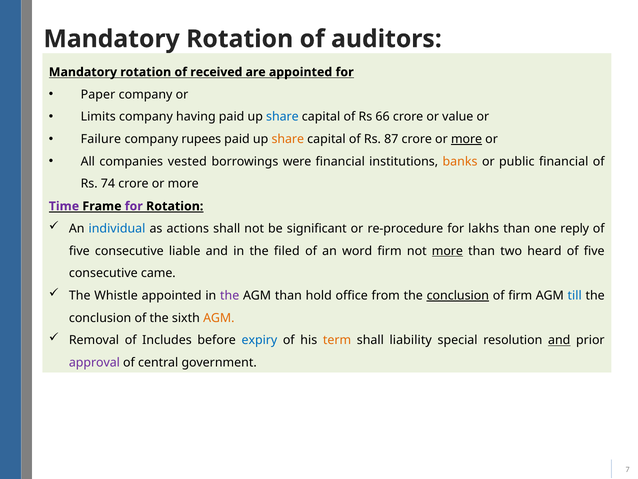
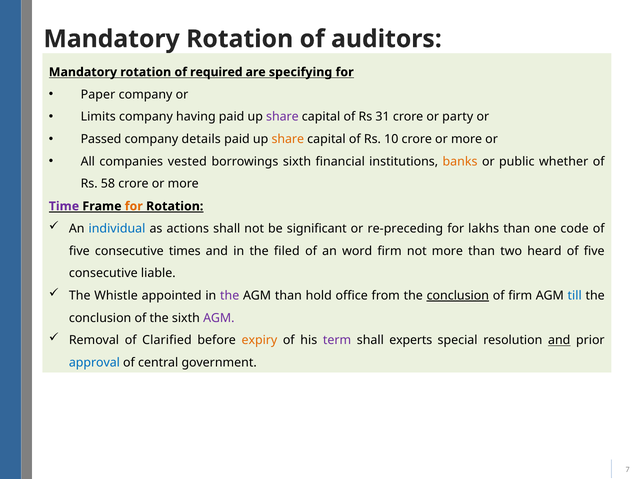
received: received -> required
are appointed: appointed -> specifying
share at (282, 117) colour: blue -> purple
66: 66 -> 31
value: value -> party
Failure: Failure -> Passed
rupees: rupees -> details
87: 87 -> 10
more at (467, 139) underline: present -> none
borrowings were: were -> sixth
public financial: financial -> whether
74: 74 -> 58
for at (134, 206) colour: purple -> orange
re-procedure: re-procedure -> re-preceding
reply: reply -> code
liable: liable -> times
more at (447, 251) underline: present -> none
came: came -> liable
AGM at (219, 318) colour: orange -> purple
Includes: Includes -> Clarified
expiry colour: blue -> orange
term colour: orange -> purple
liability: liability -> experts
approval colour: purple -> blue
